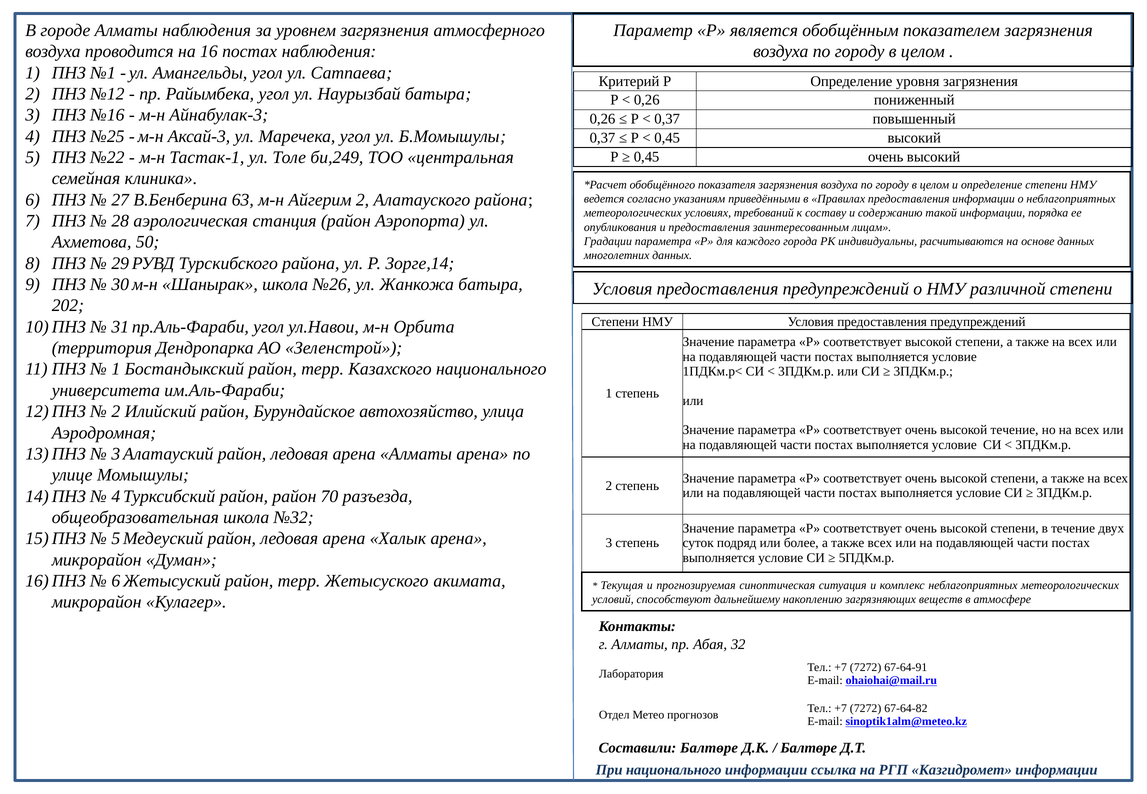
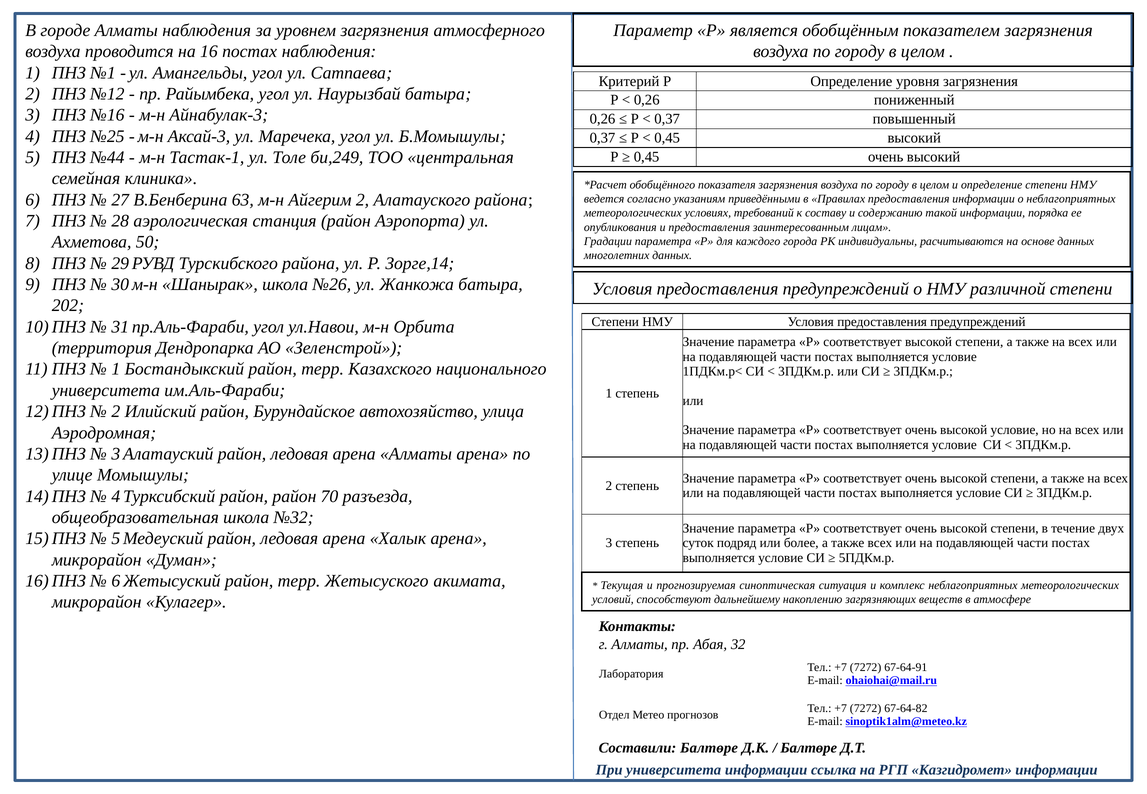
№22: №22 -> №44
высокой течение: течение -> условие
При национального: национального -> университета
